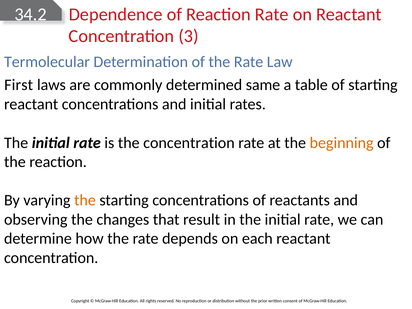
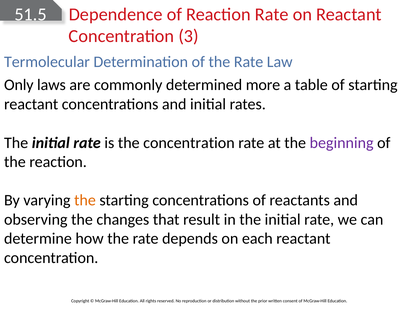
34.2: 34.2 -> 51.5
First: First -> Only
same: same -> more
beginning colour: orange -> purple
